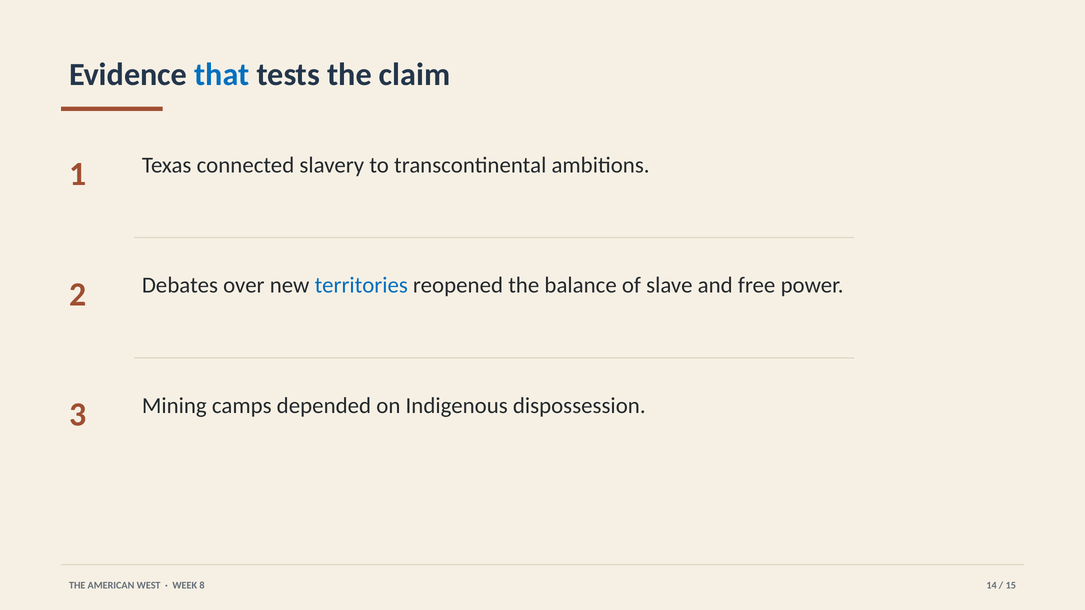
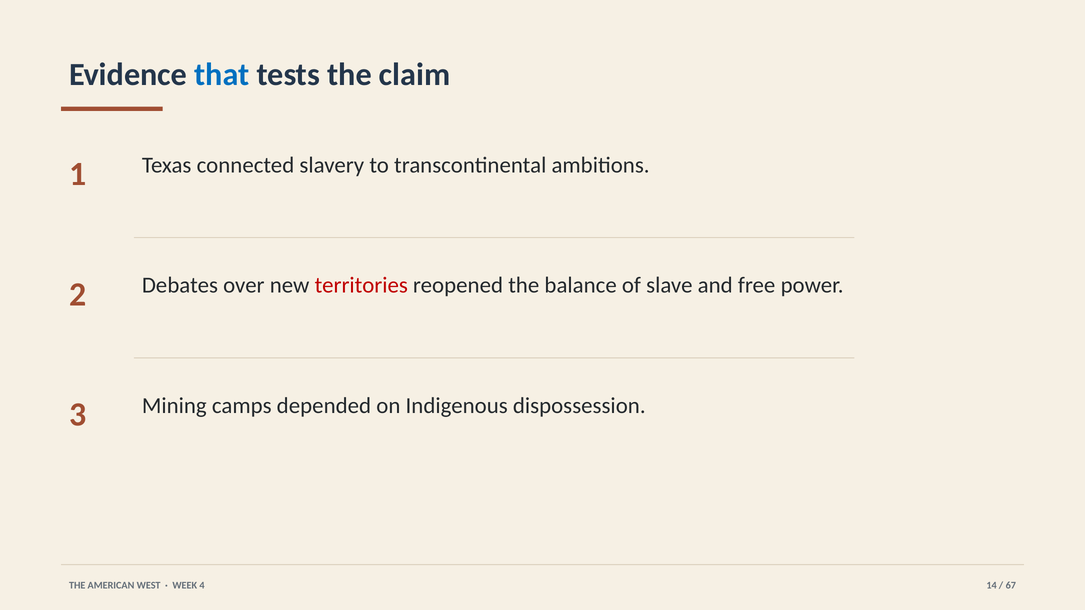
territories colour: blue -> red
8: 8 -> 4
15: 15 -> 67
